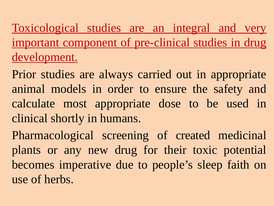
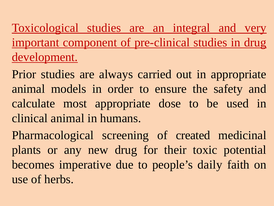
clinical shortly: shortly -> animal
sleep: sleep -> daily
